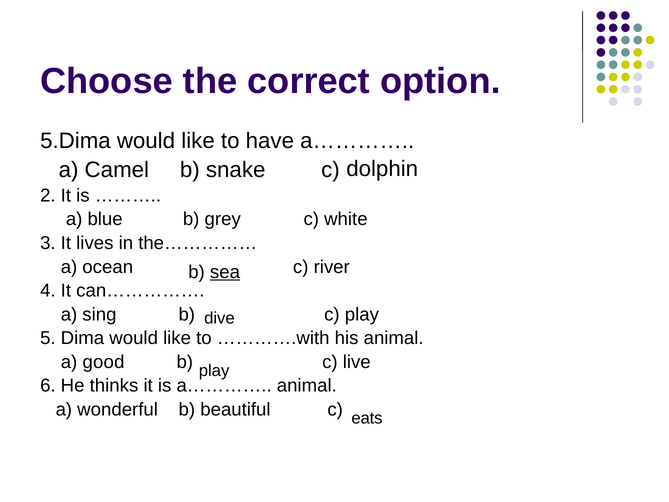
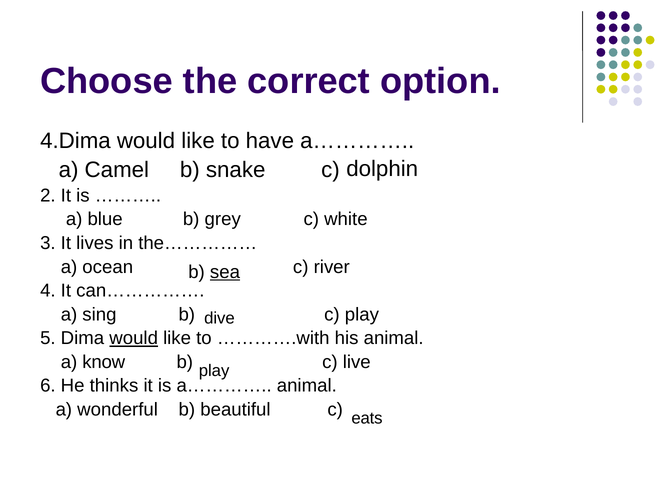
5.Dima: 5.Dima -> 4.Dima
would at (134, 338) underline: none -> present
good: good -> know
